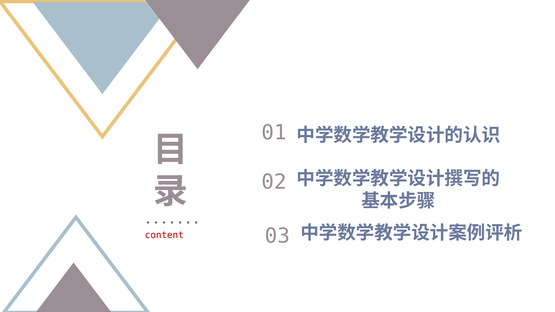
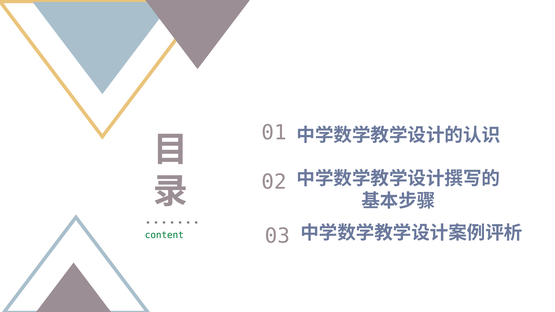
content colour: red -> green
